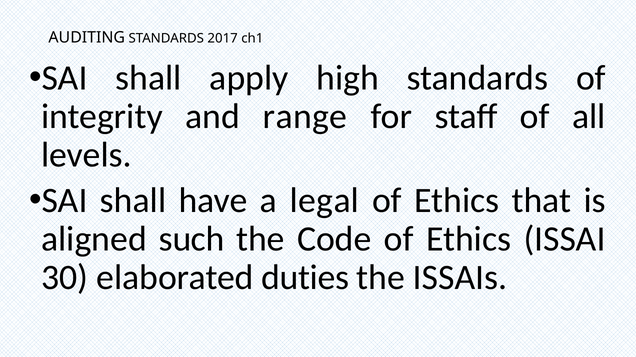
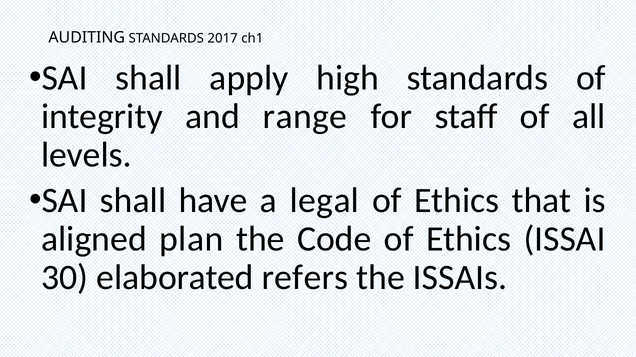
such: such -> plan
duties: duties -> refers
